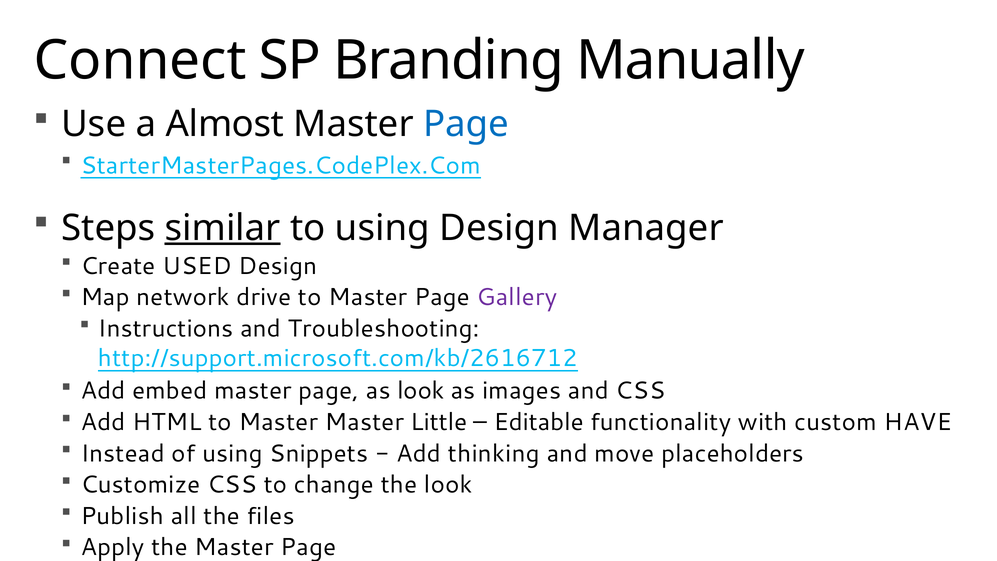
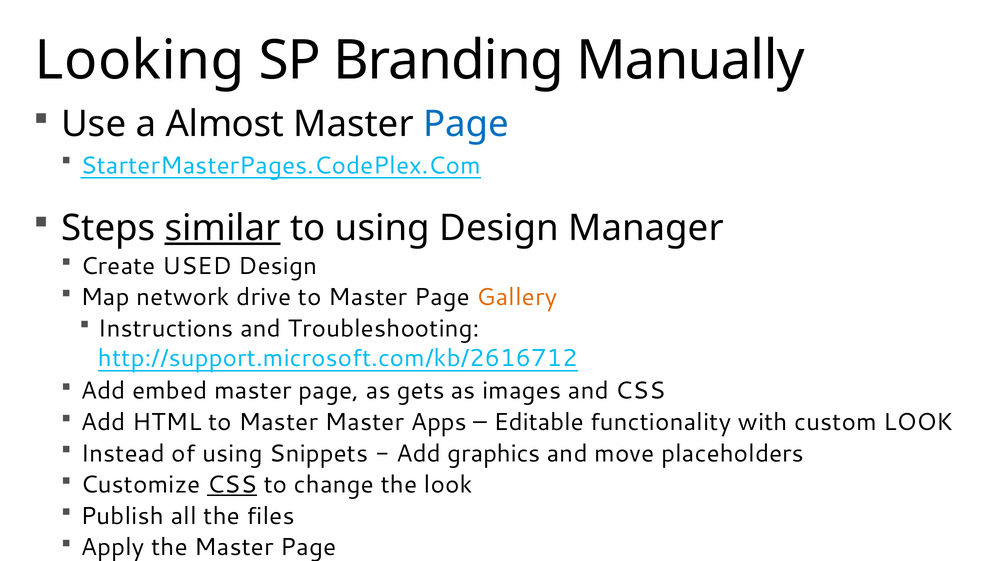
Connect: Connect -> Looking
Gallery colour: purple -> orange
as look: look -> gets
Little: Little -> Apps
custom HAVE: HAVE -> LOOK
thinking: thinking -> graphics
CSS at (232, 484) underline: none -> present
